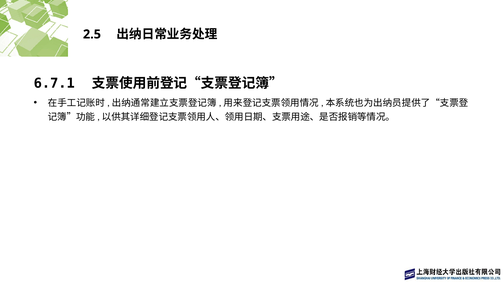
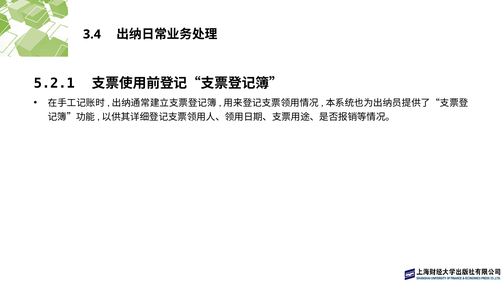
2.5: 2.5 -> 3.4
6.7.1: 6.7.1 -> 5.2.1
